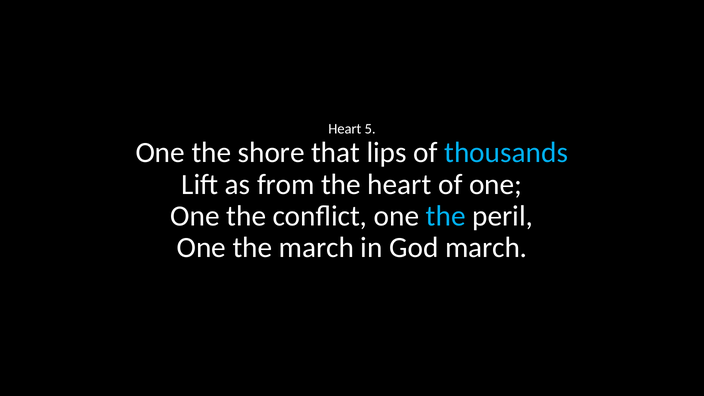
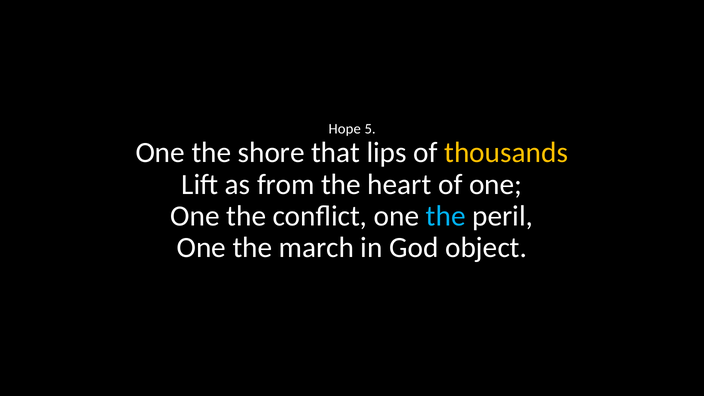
Heart at (345, 129): Heart -> Hope
thousands colour: light blue -> yellow
God march: march -> object
